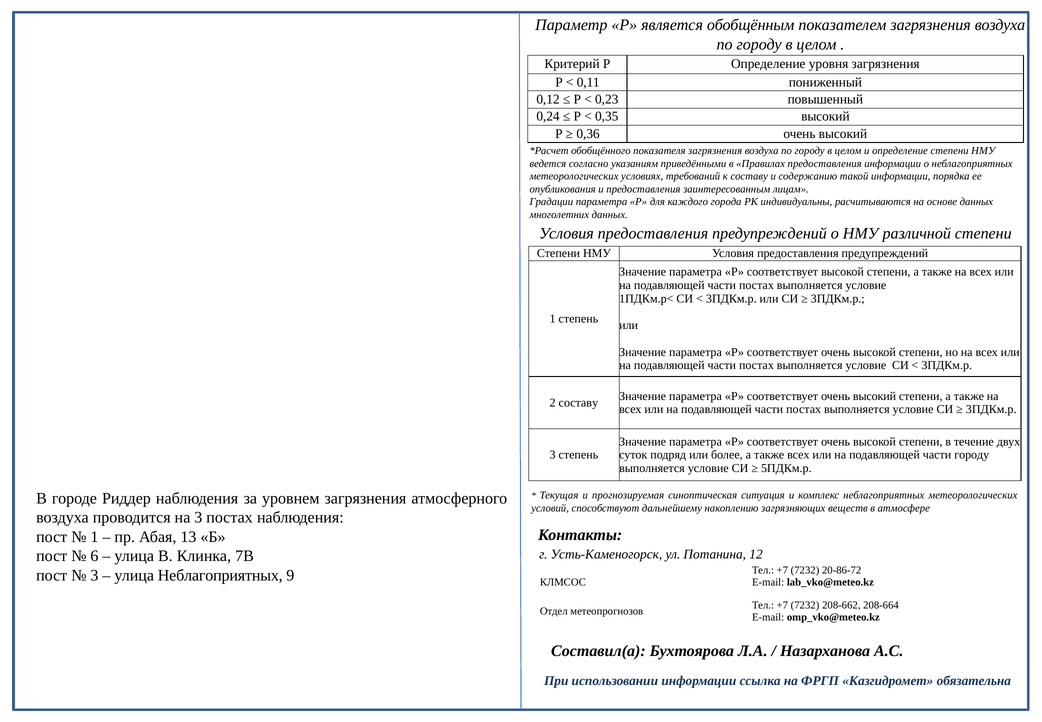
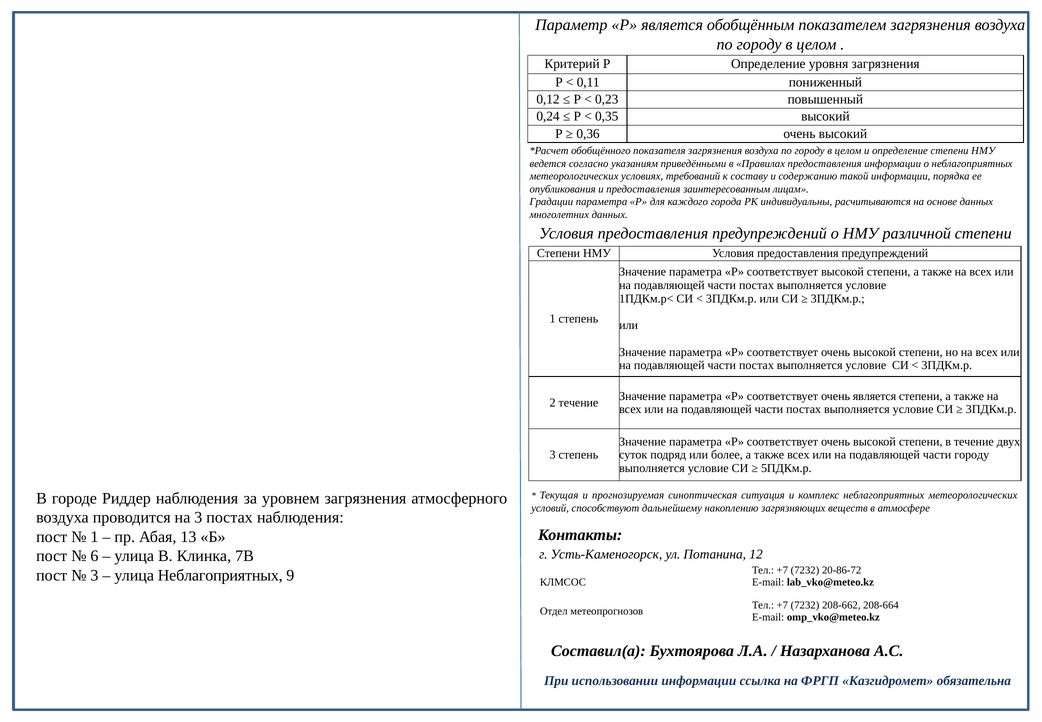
соответствует очень высокий: высокий -> является
2 составу: составу -> течение
